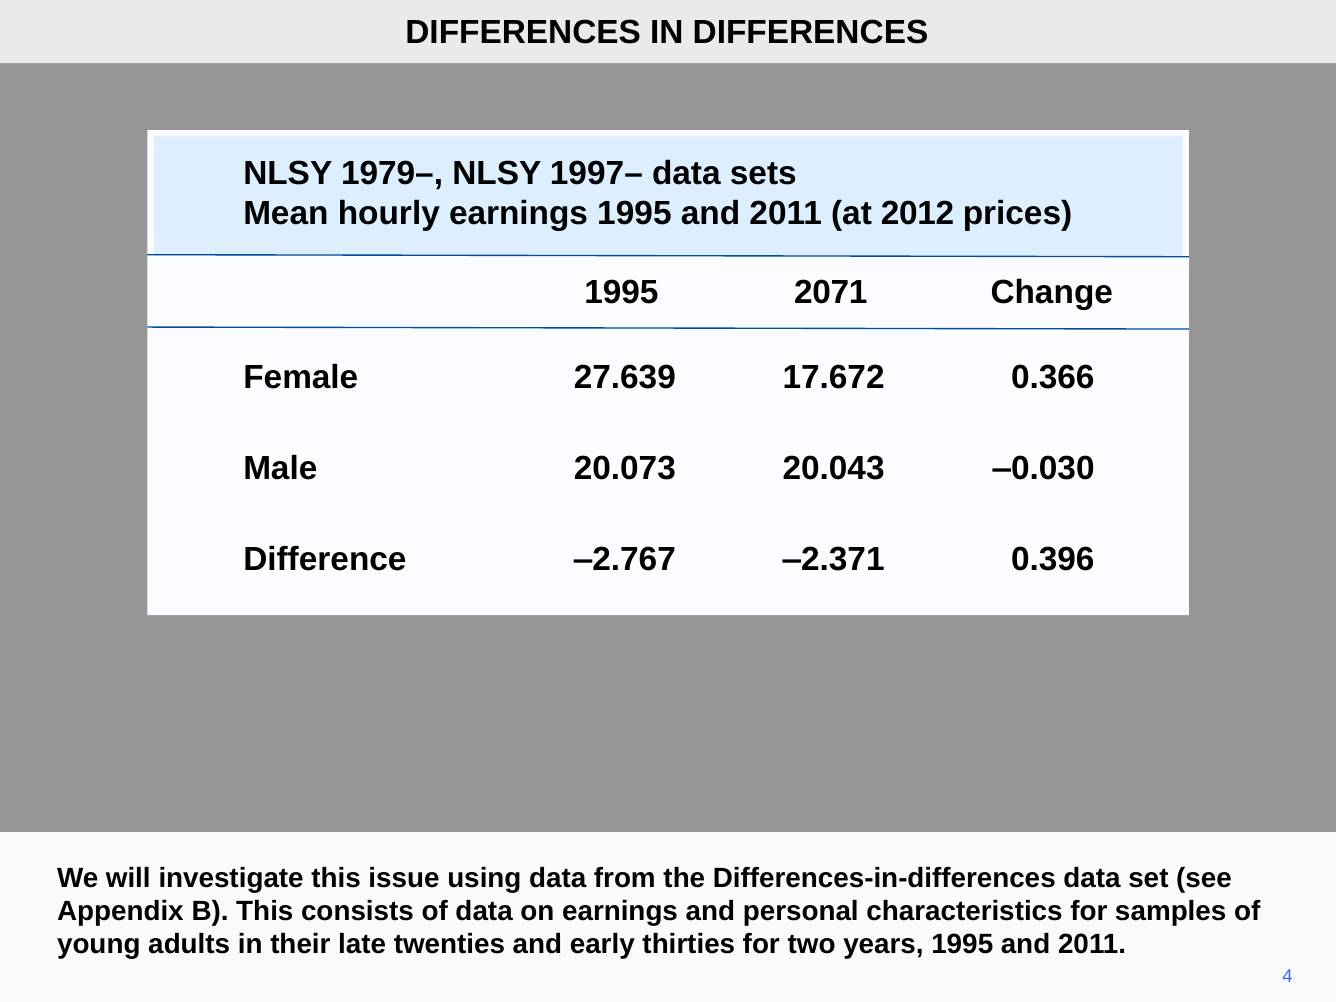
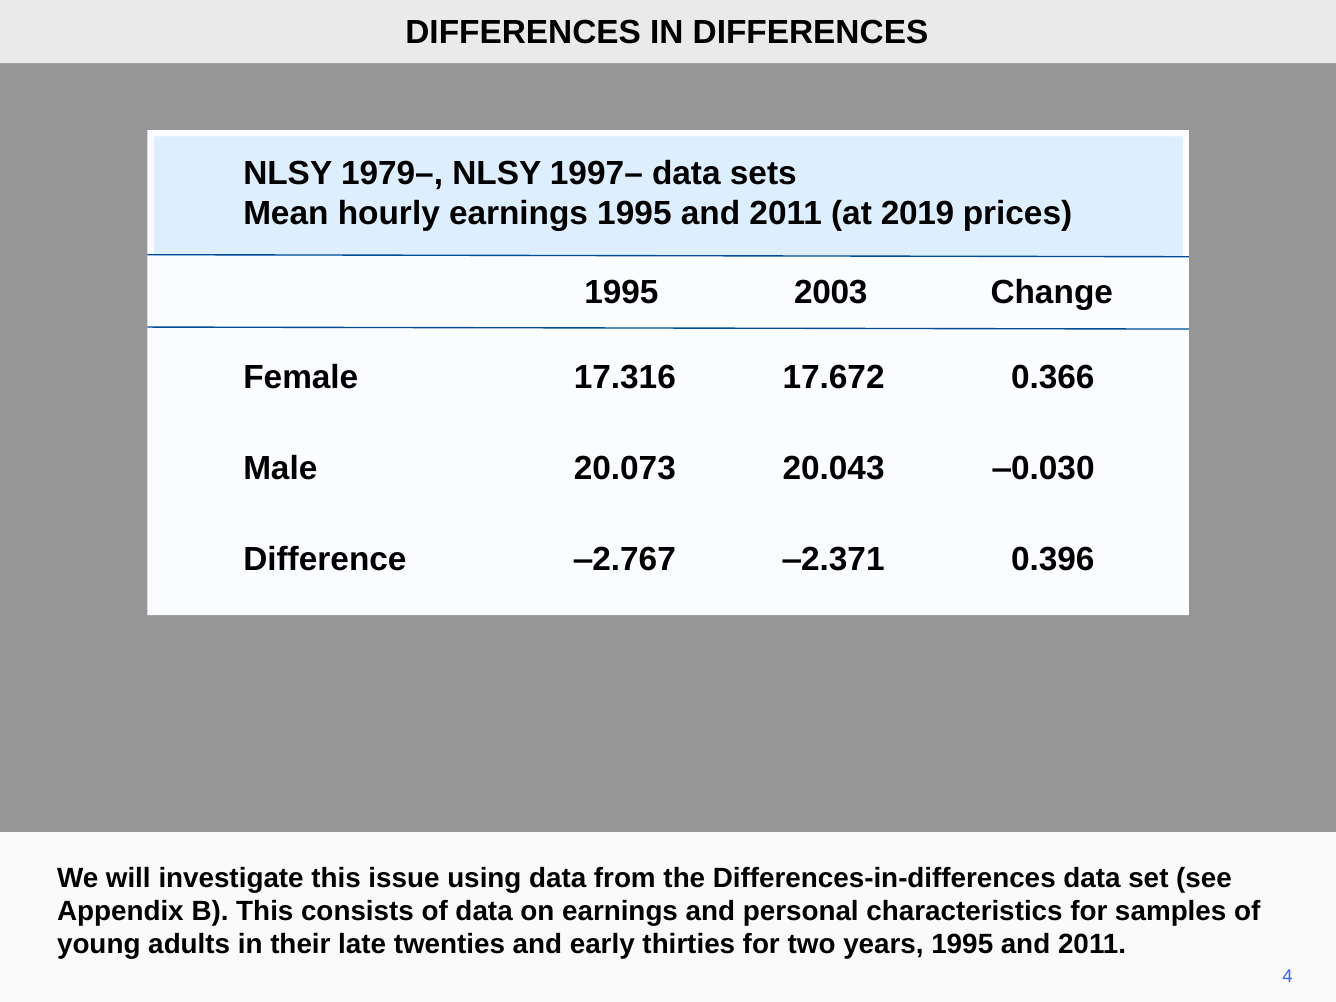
2012: 2012 -> 2019
2071: 2071 -> 2003
27.639: 27.639 -> 17.316
